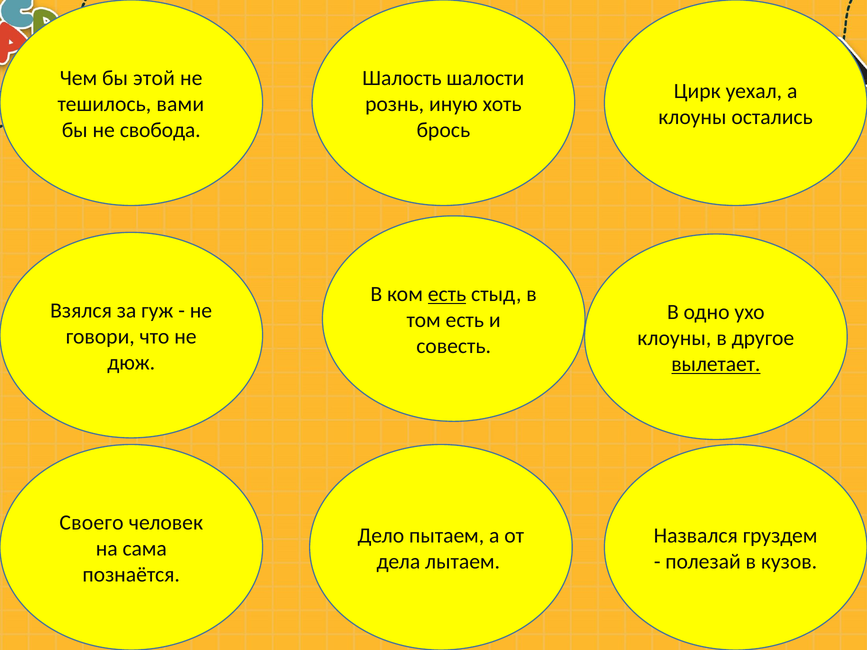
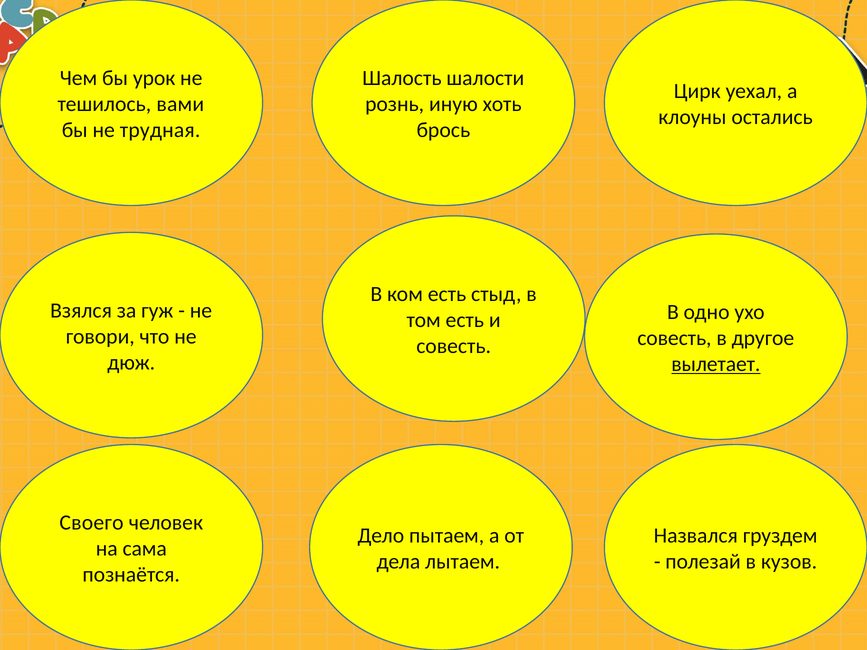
этой: этой -> урок
свобода: свобода -> трудная
есть at (447, 294) underline: present -> none
клоуны at (674, 338): клоуны -> совесть
